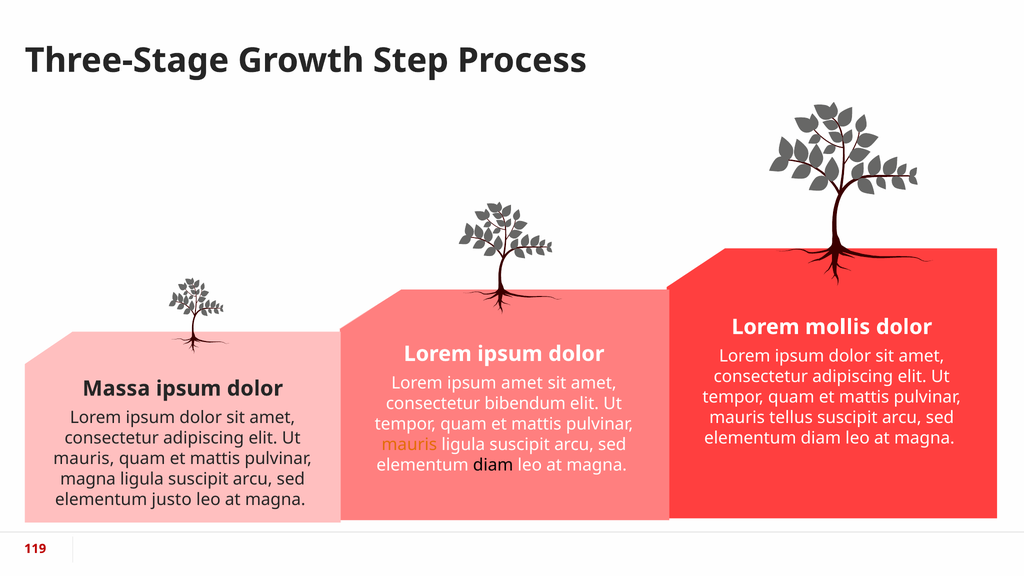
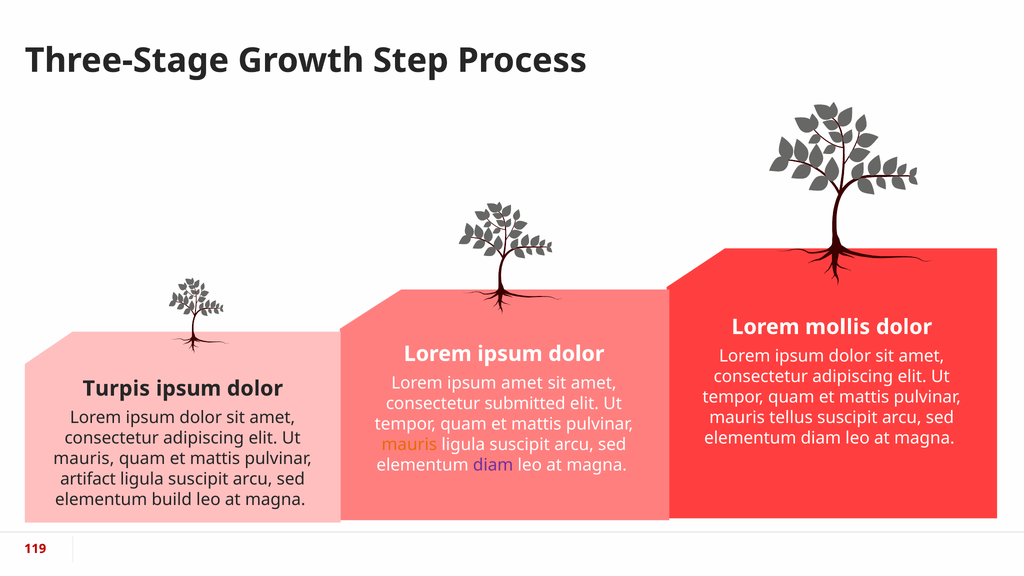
Massa: Massa -> Turpis
bibendum: bibendum -> submitted
diam at (493, 465) colour: black -> purple
magna at (88, 479): magna -> artifact
justo: justo -> build
